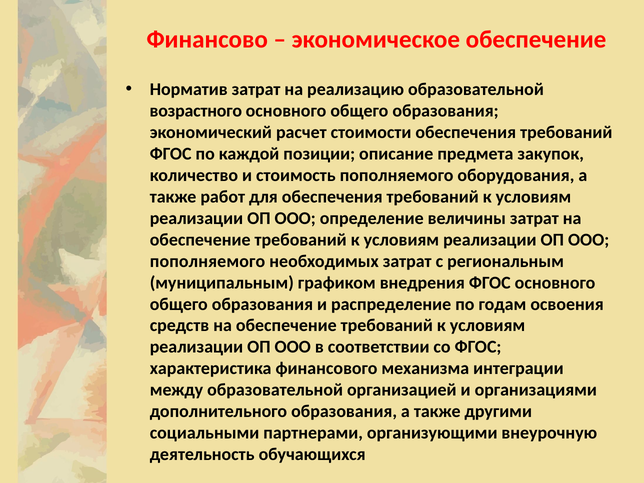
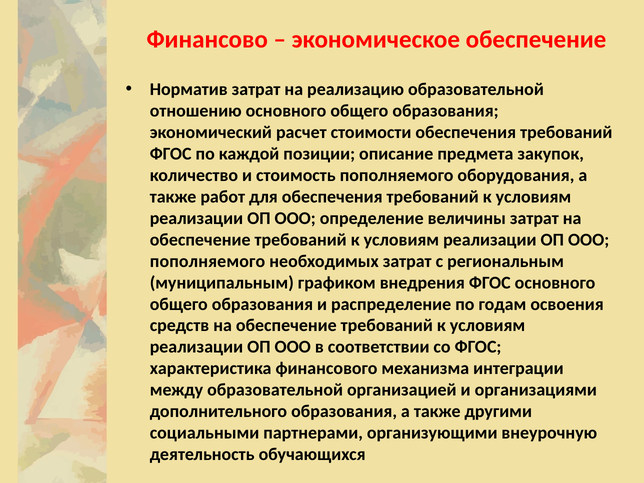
возрастного: возрастного -> отношению
